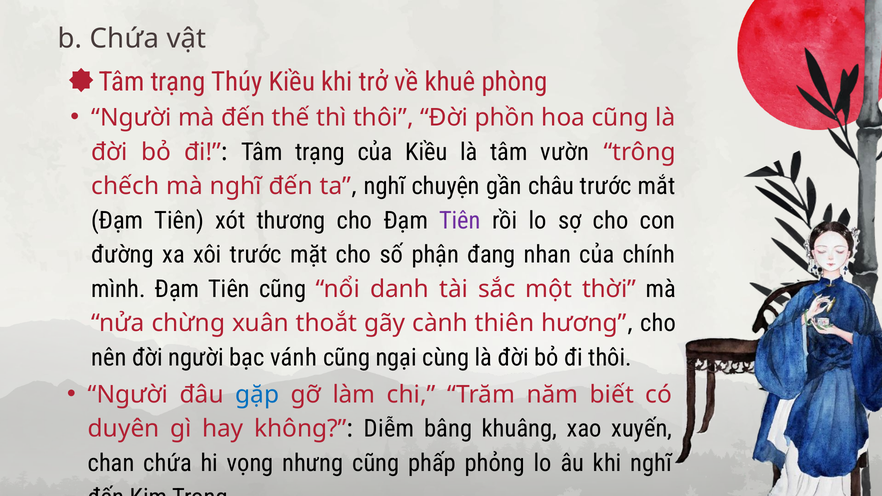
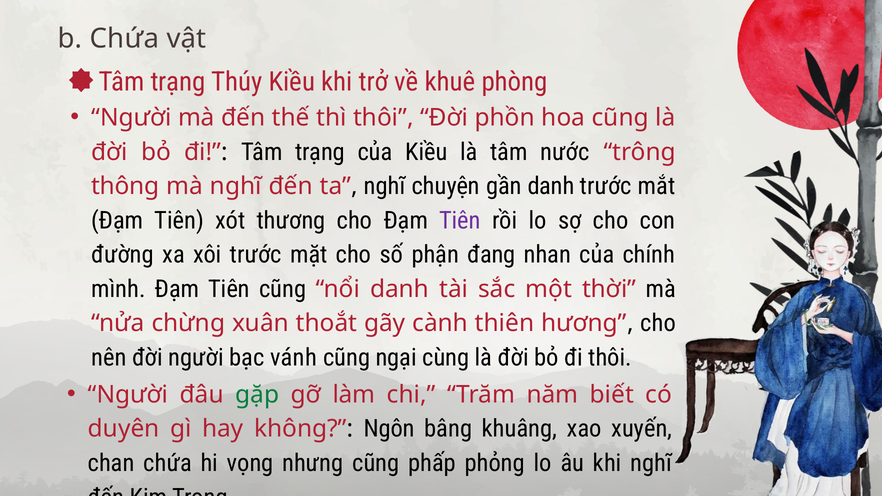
vườn: vườn -> nước
chếch: chếch -> thông
gần châu: châu -> danh
gặp colour: blue -> green
Diễm: Diễm -> Ngôn
